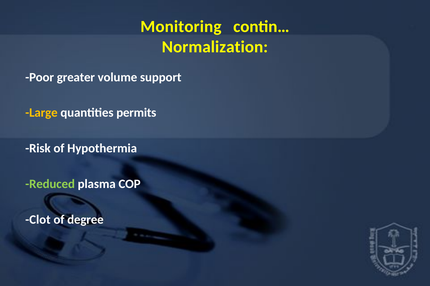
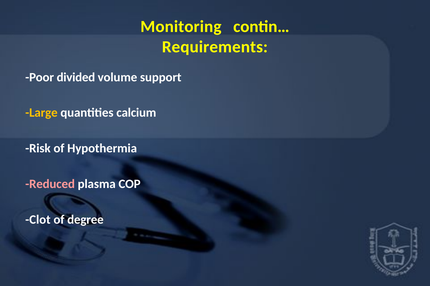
Normalization: Normalization -> Requirements
greater: greater -> divided
permits: permits -> calcium
Reduced colour: light green -> pink
